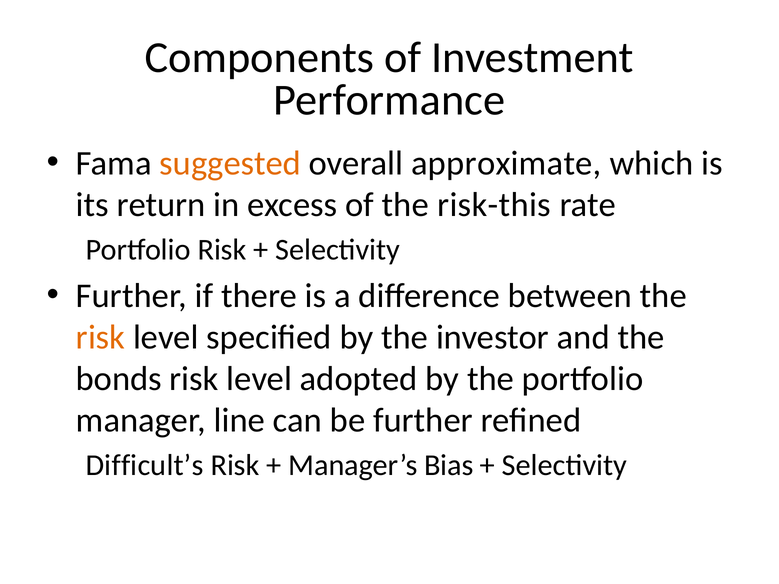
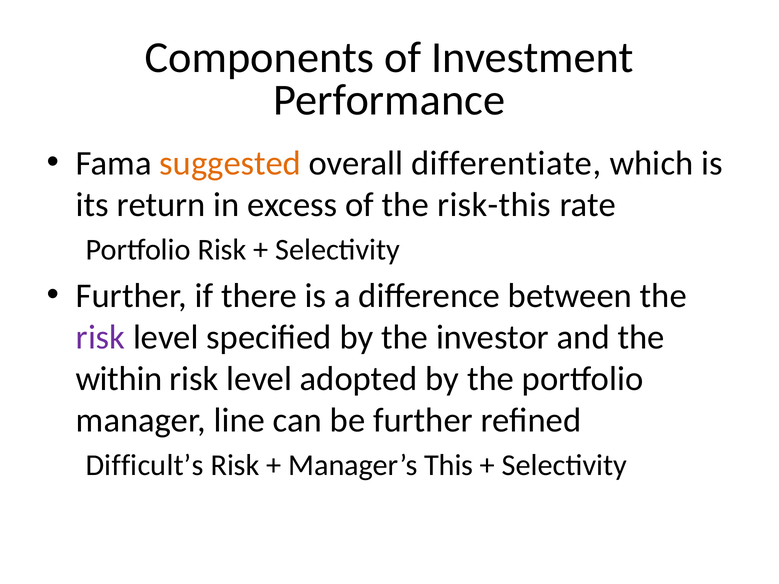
approximate: approximate -> differentiate
risk at (101, 337) colour: orange -> purple
bonds: bonds -> within
Bias: Bias -> This
